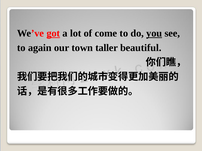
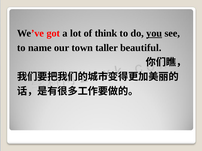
got underline: present -> none
come: come -> think
again: again -> name
